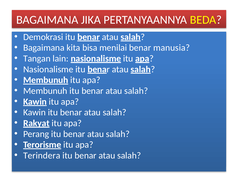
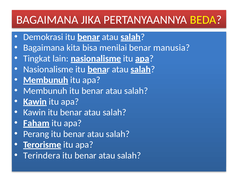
Tangan: Tangan -> Tingkat
Rakyat: Rakyat -> Faham
